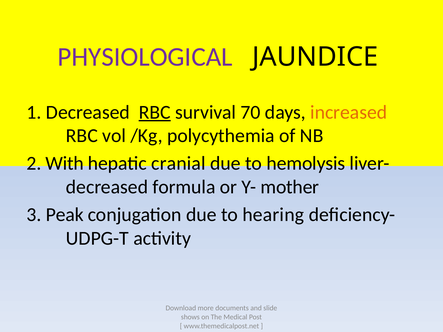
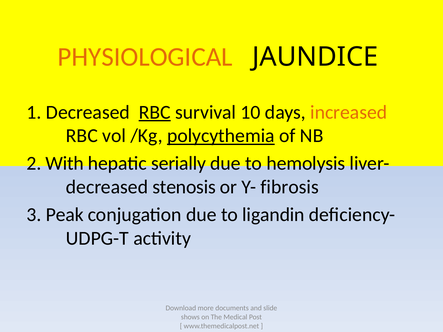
PHYSIOLOGICAL colour: purple -> orange
70: 70 -> 10
polycythemia underline: none -> present
cranial: cranial -> serially
formula: formula -> stenosis
mother: mother -> fibrosis
hearing: hearing -> ligandin
